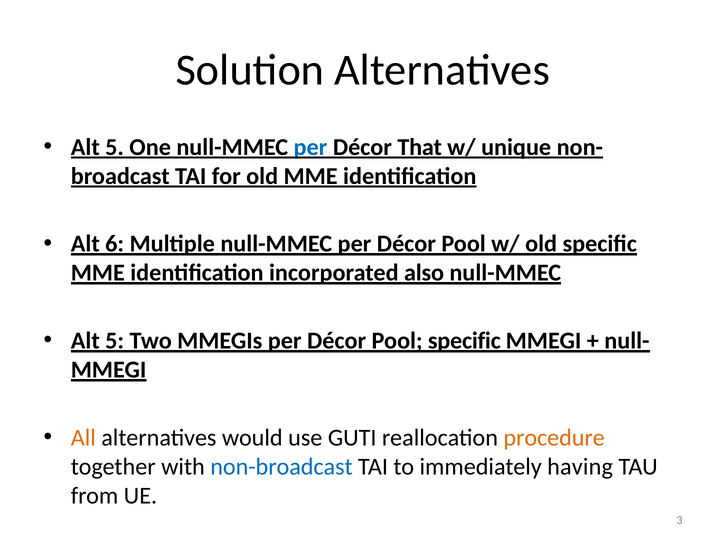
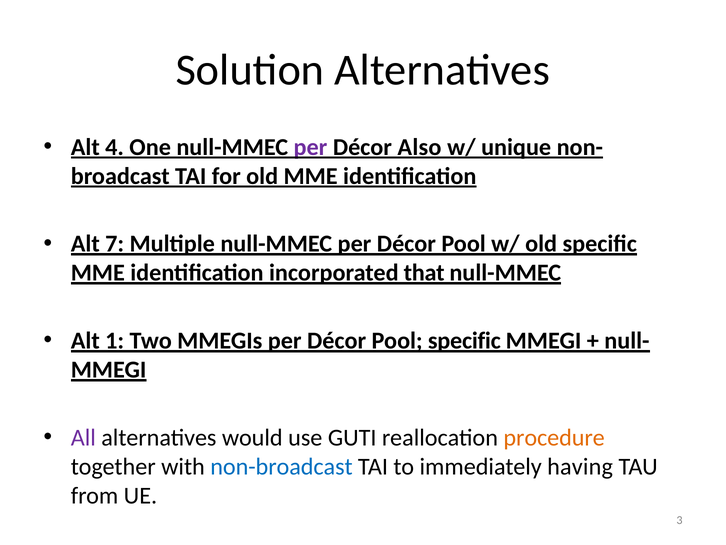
5 at (115, 147): 5 -> 4
per at (310, 147) colour: blue -> purple
That: That -> Also
6: 6 -> 7
also: also -> that
5 at (115, 340): 5 -> 1
All colour: orange -> purple
